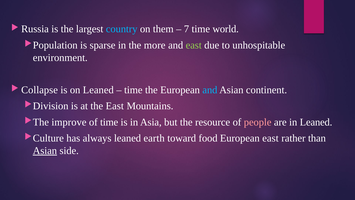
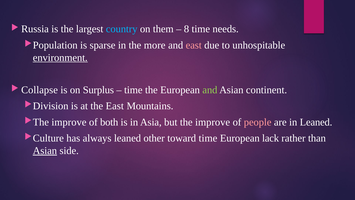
7: 7 -> 8
world: world -> needs
east at (194, 45) colour: light green -> pink
environment underline: none -> present
on Leaned: Leaned -> Surplus
and at (210, 90) colour: light blue -> light green
of time: time -> both
the resource: resource -> improve
earth: earth -> other
toward food: food -> time
European east: east -> lack
